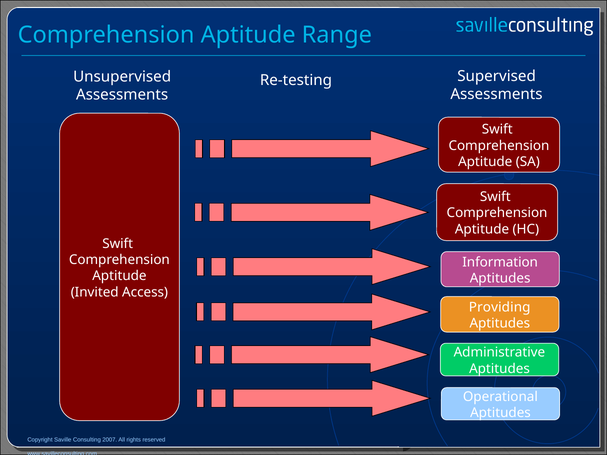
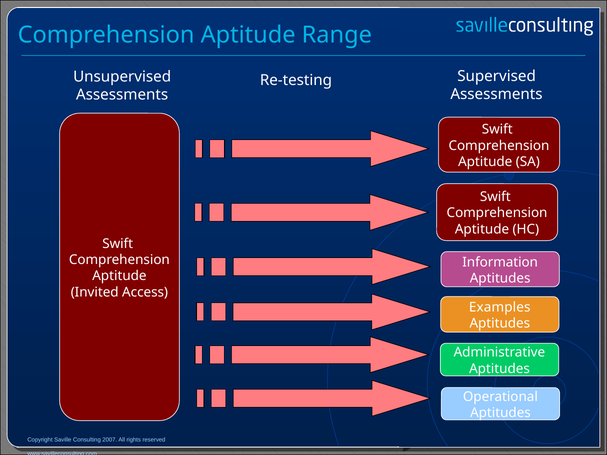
Providing: Providing -> Examples
